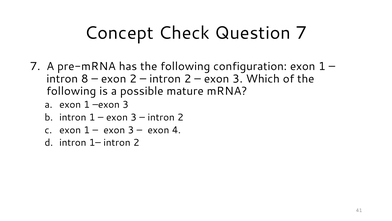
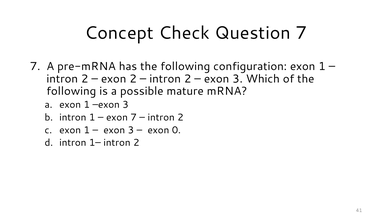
8 at (85, 79): 8 -> 2
3 at (134, 117): 3 -> 7
4: 4 -> 0
